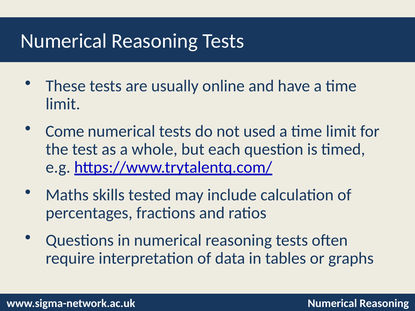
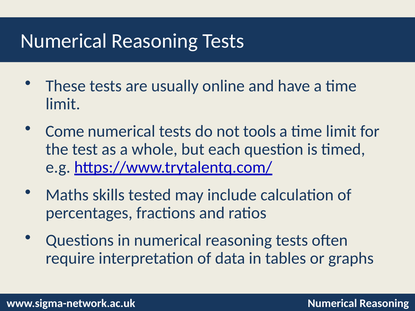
used: used -> tools
